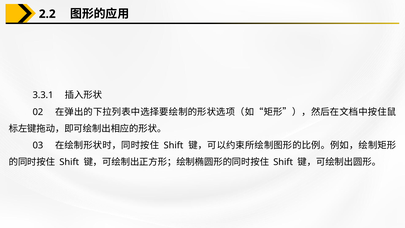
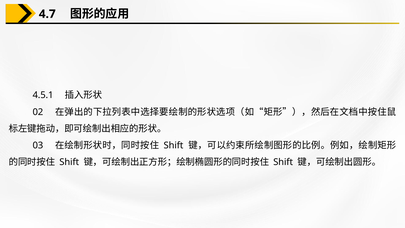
2.2: 2.2 -> 4.7
3.3.1: 3.3.1 -> 4.5.1
